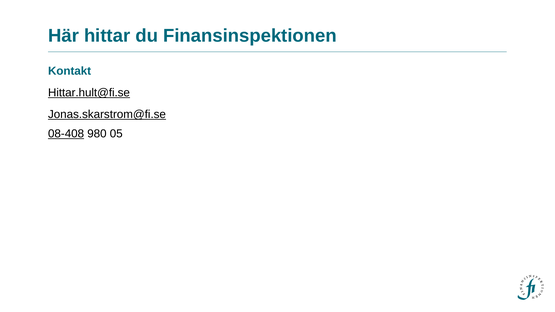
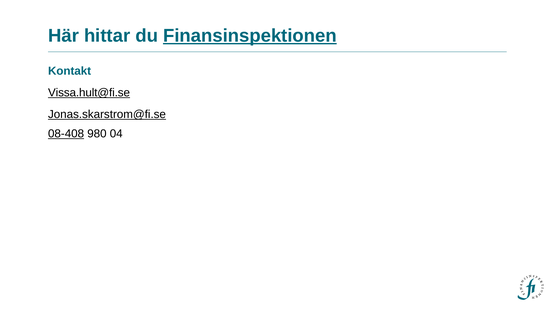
Finansinspektionen underline: none -> present
Hittar.hult@fi.se: Hittar.hult@fi.se -> Vissa.hult@fi.se
05: 05 -> 04
